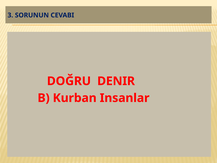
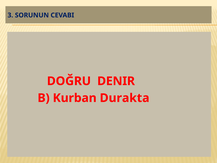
Insanlar: Insanlar -> Durakta
